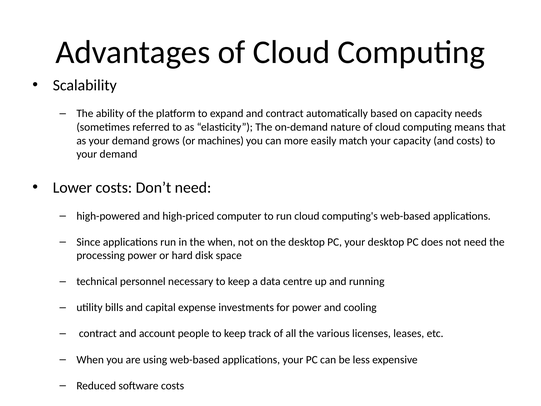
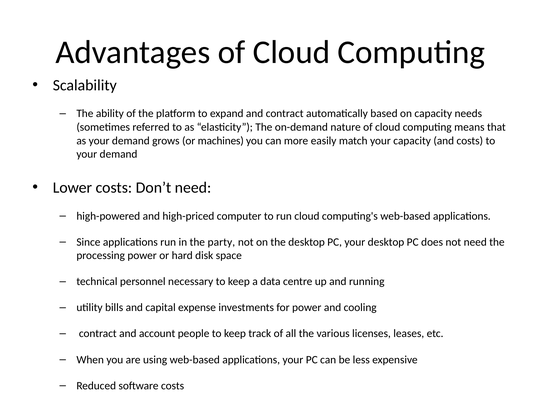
the when: when -> party
